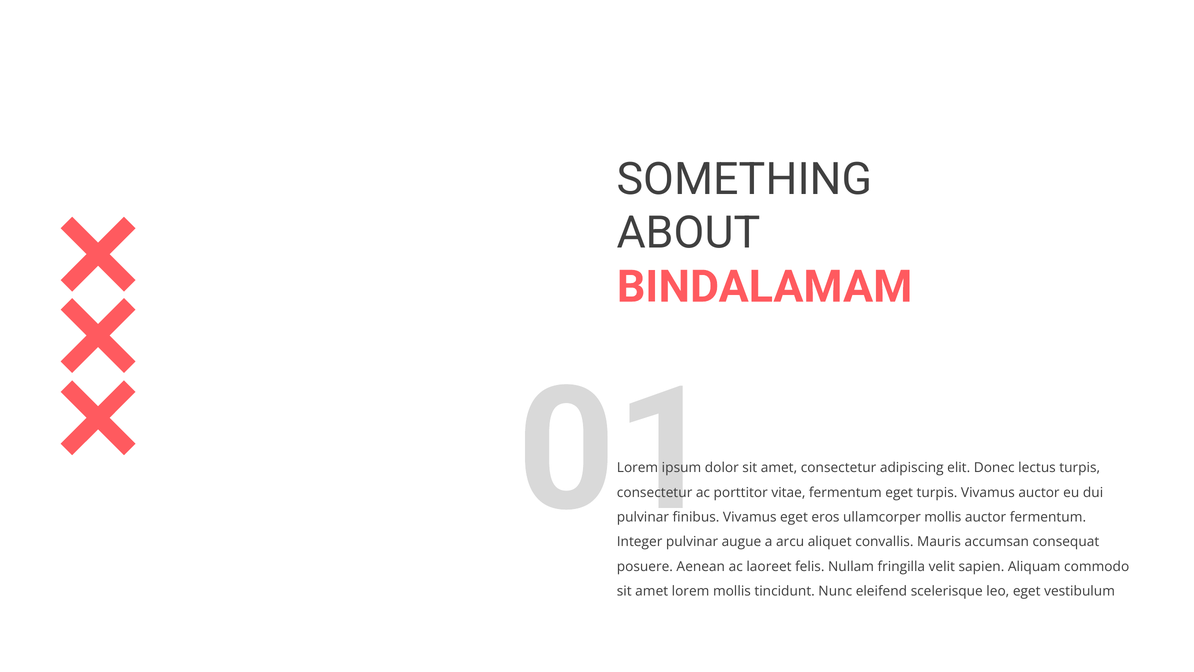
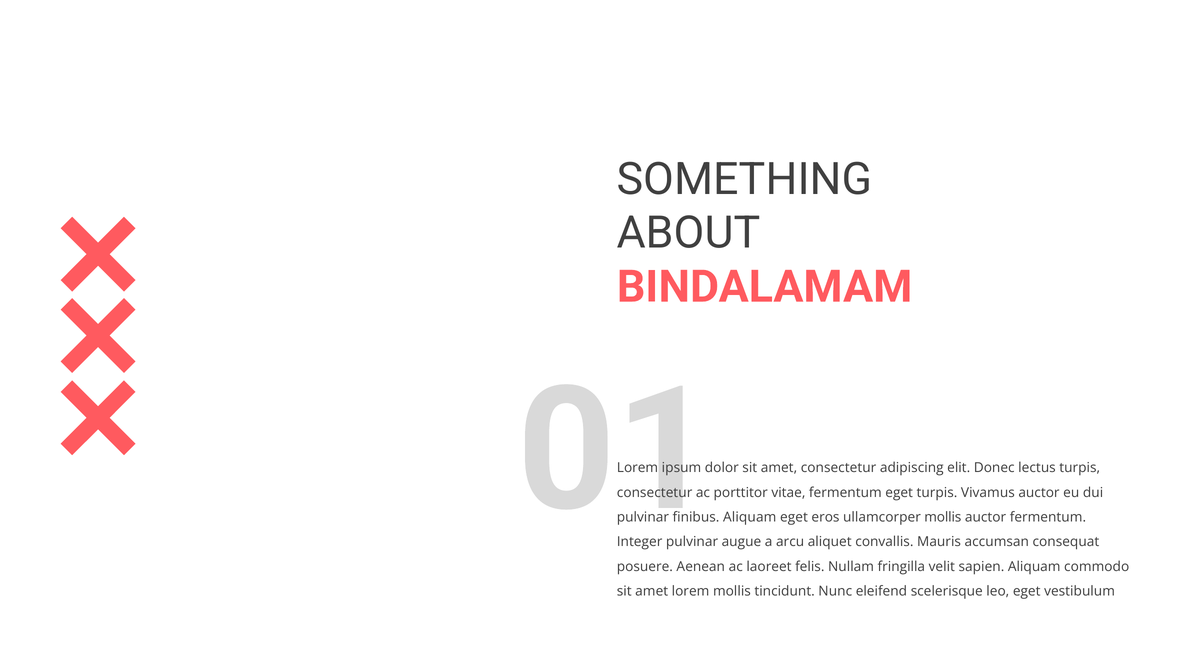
Vivamus at (750, 517): Vivamus -> Aliquam
